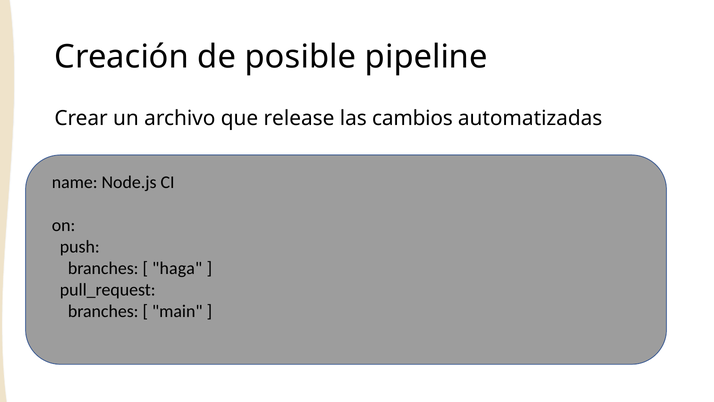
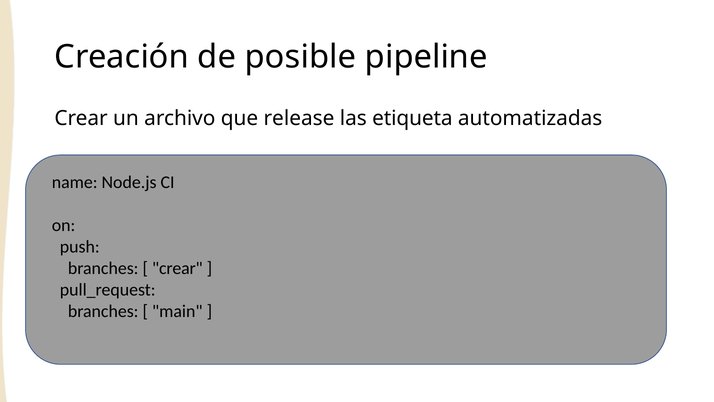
cambios: cambios -> etiqueta
haga at (177, 268): haga -> crear
